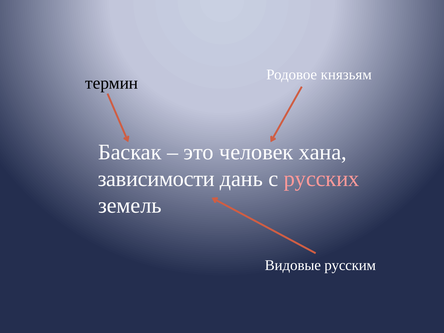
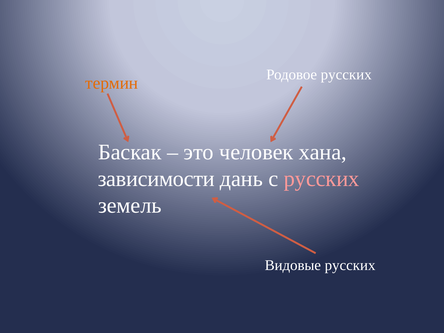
Родовое князьям: князьям -> русских
термин colour: black -> orange
Видовые русским: русским -> русских
